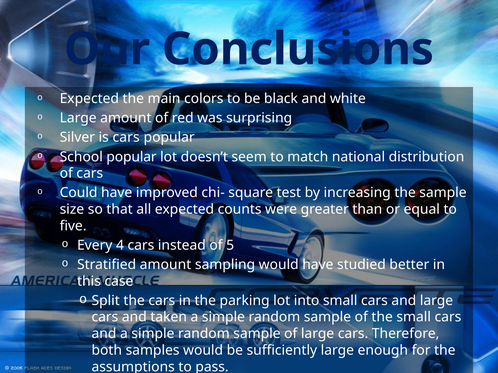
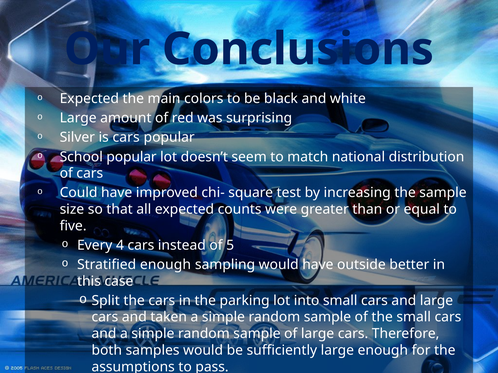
Stratified amount: amount -> enough
studied: studied -> outside
